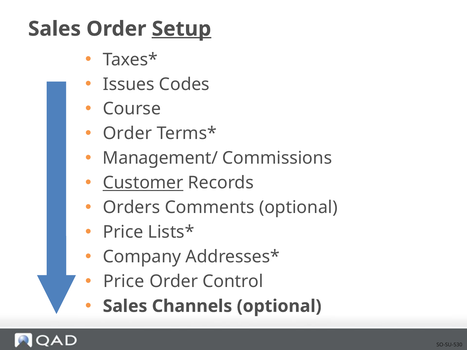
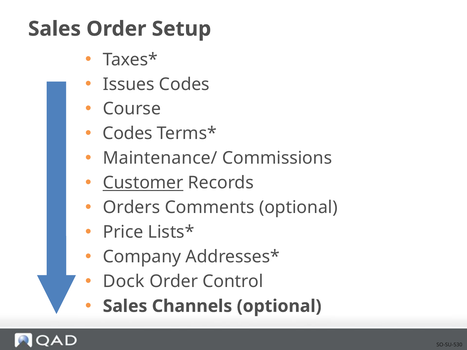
Setup underline: present -> none
Order at (127, 134): Order -> Codes
Management/: Management/ -> Maintenance/
Price at (124, 282): Price -> Dock
